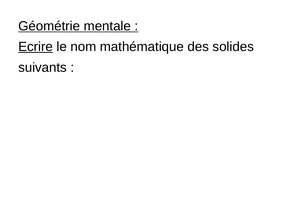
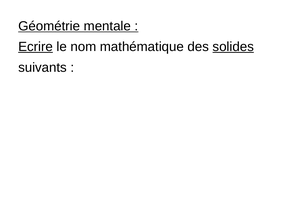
solides underline: none -> present
